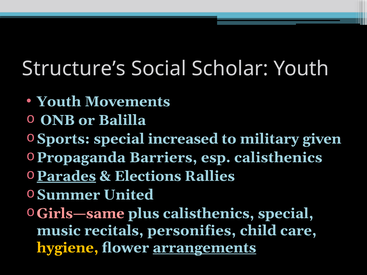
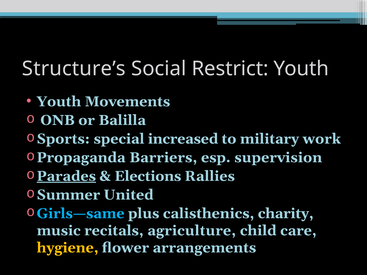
Scholar: Scholar -> Restrict
given: given -> work
esp calisthenics: calisthenics -> supervision
Girls—same colour: pink -> light blue
calisthenics special: special -> charity
personifies: personifies -> agriculture
arrangements underline: present -> none
